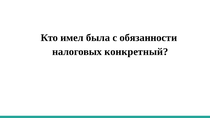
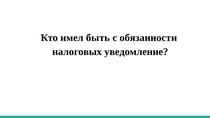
была: была -> быть
конкретный: конкретный -> уведомление
